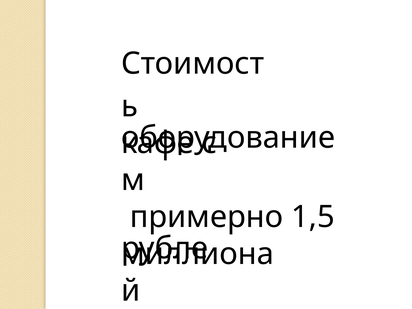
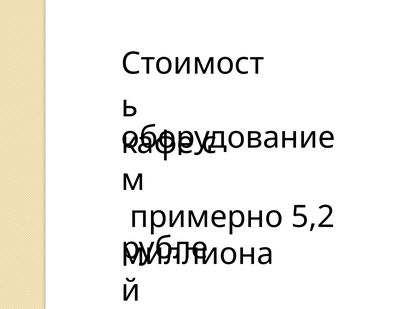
1,5: 1,5 -> 5,2
